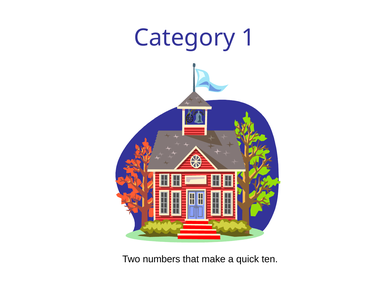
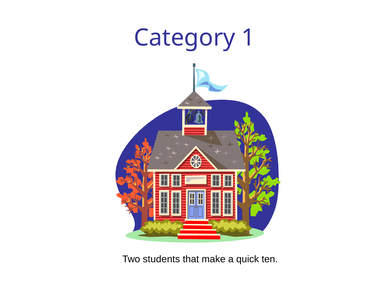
numbers: numbers -> students
